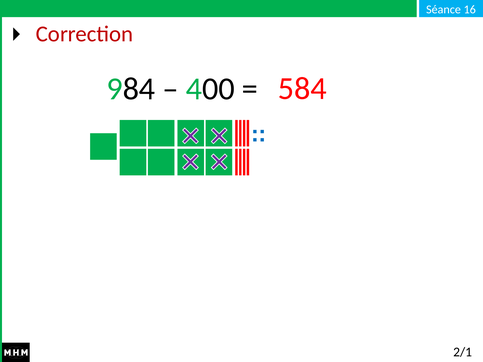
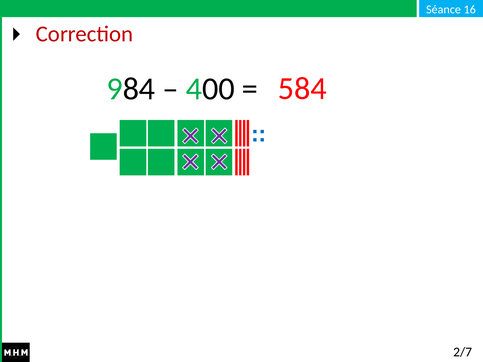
2/1: 2/1 -> 2/7
